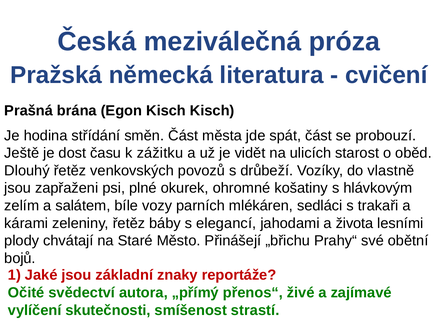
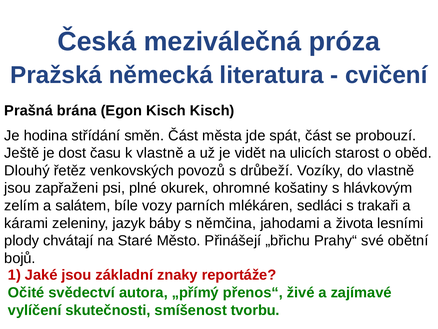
k zážitku: zážitku -> vlastně
zeleniny řetěz: řetěz -> jazyk
elegancí: elegancí -> němčina
strastí: strastí -> tvorbu
